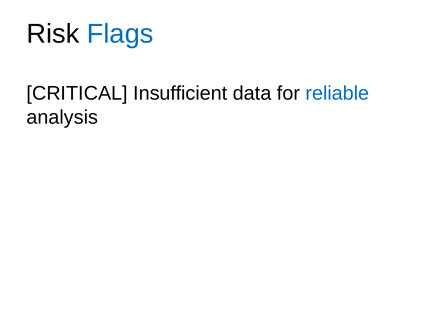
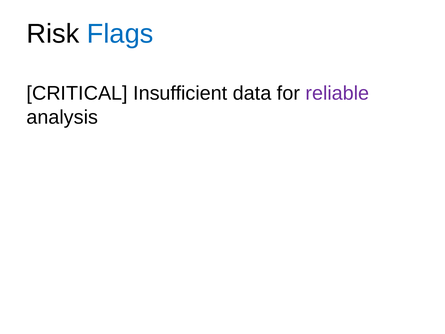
reliable colour: blue -> purple
